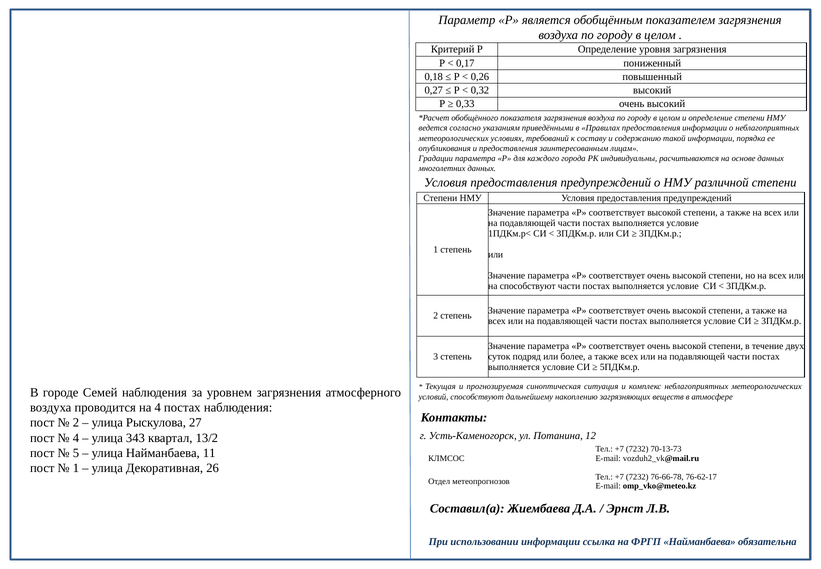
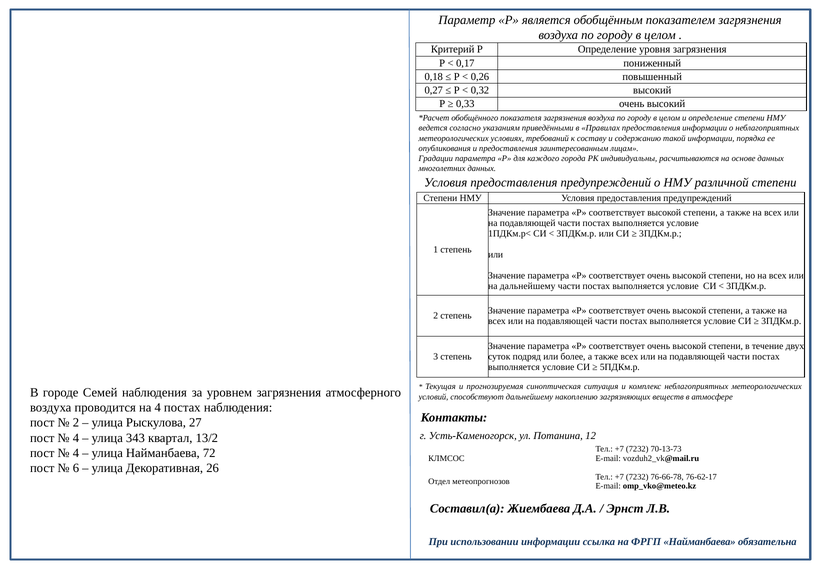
на способствуют: способствуют -> дальнейшему
5 at (76, 453): 5 -> 4
11: 11 -> 72
1 at (76, 468): 1 -> 6
